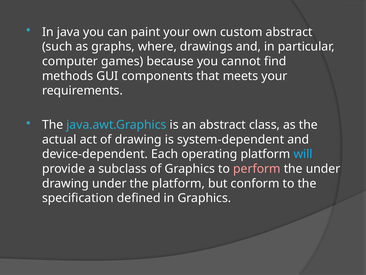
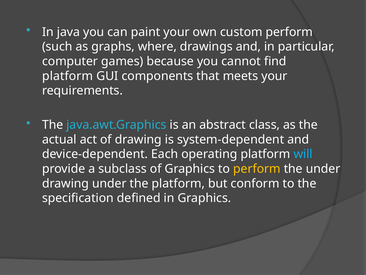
custom abstract: abstract -> perform
methods at (68, 76): methods -> platform
perform at (257, 169) colour: pink -> yellow
